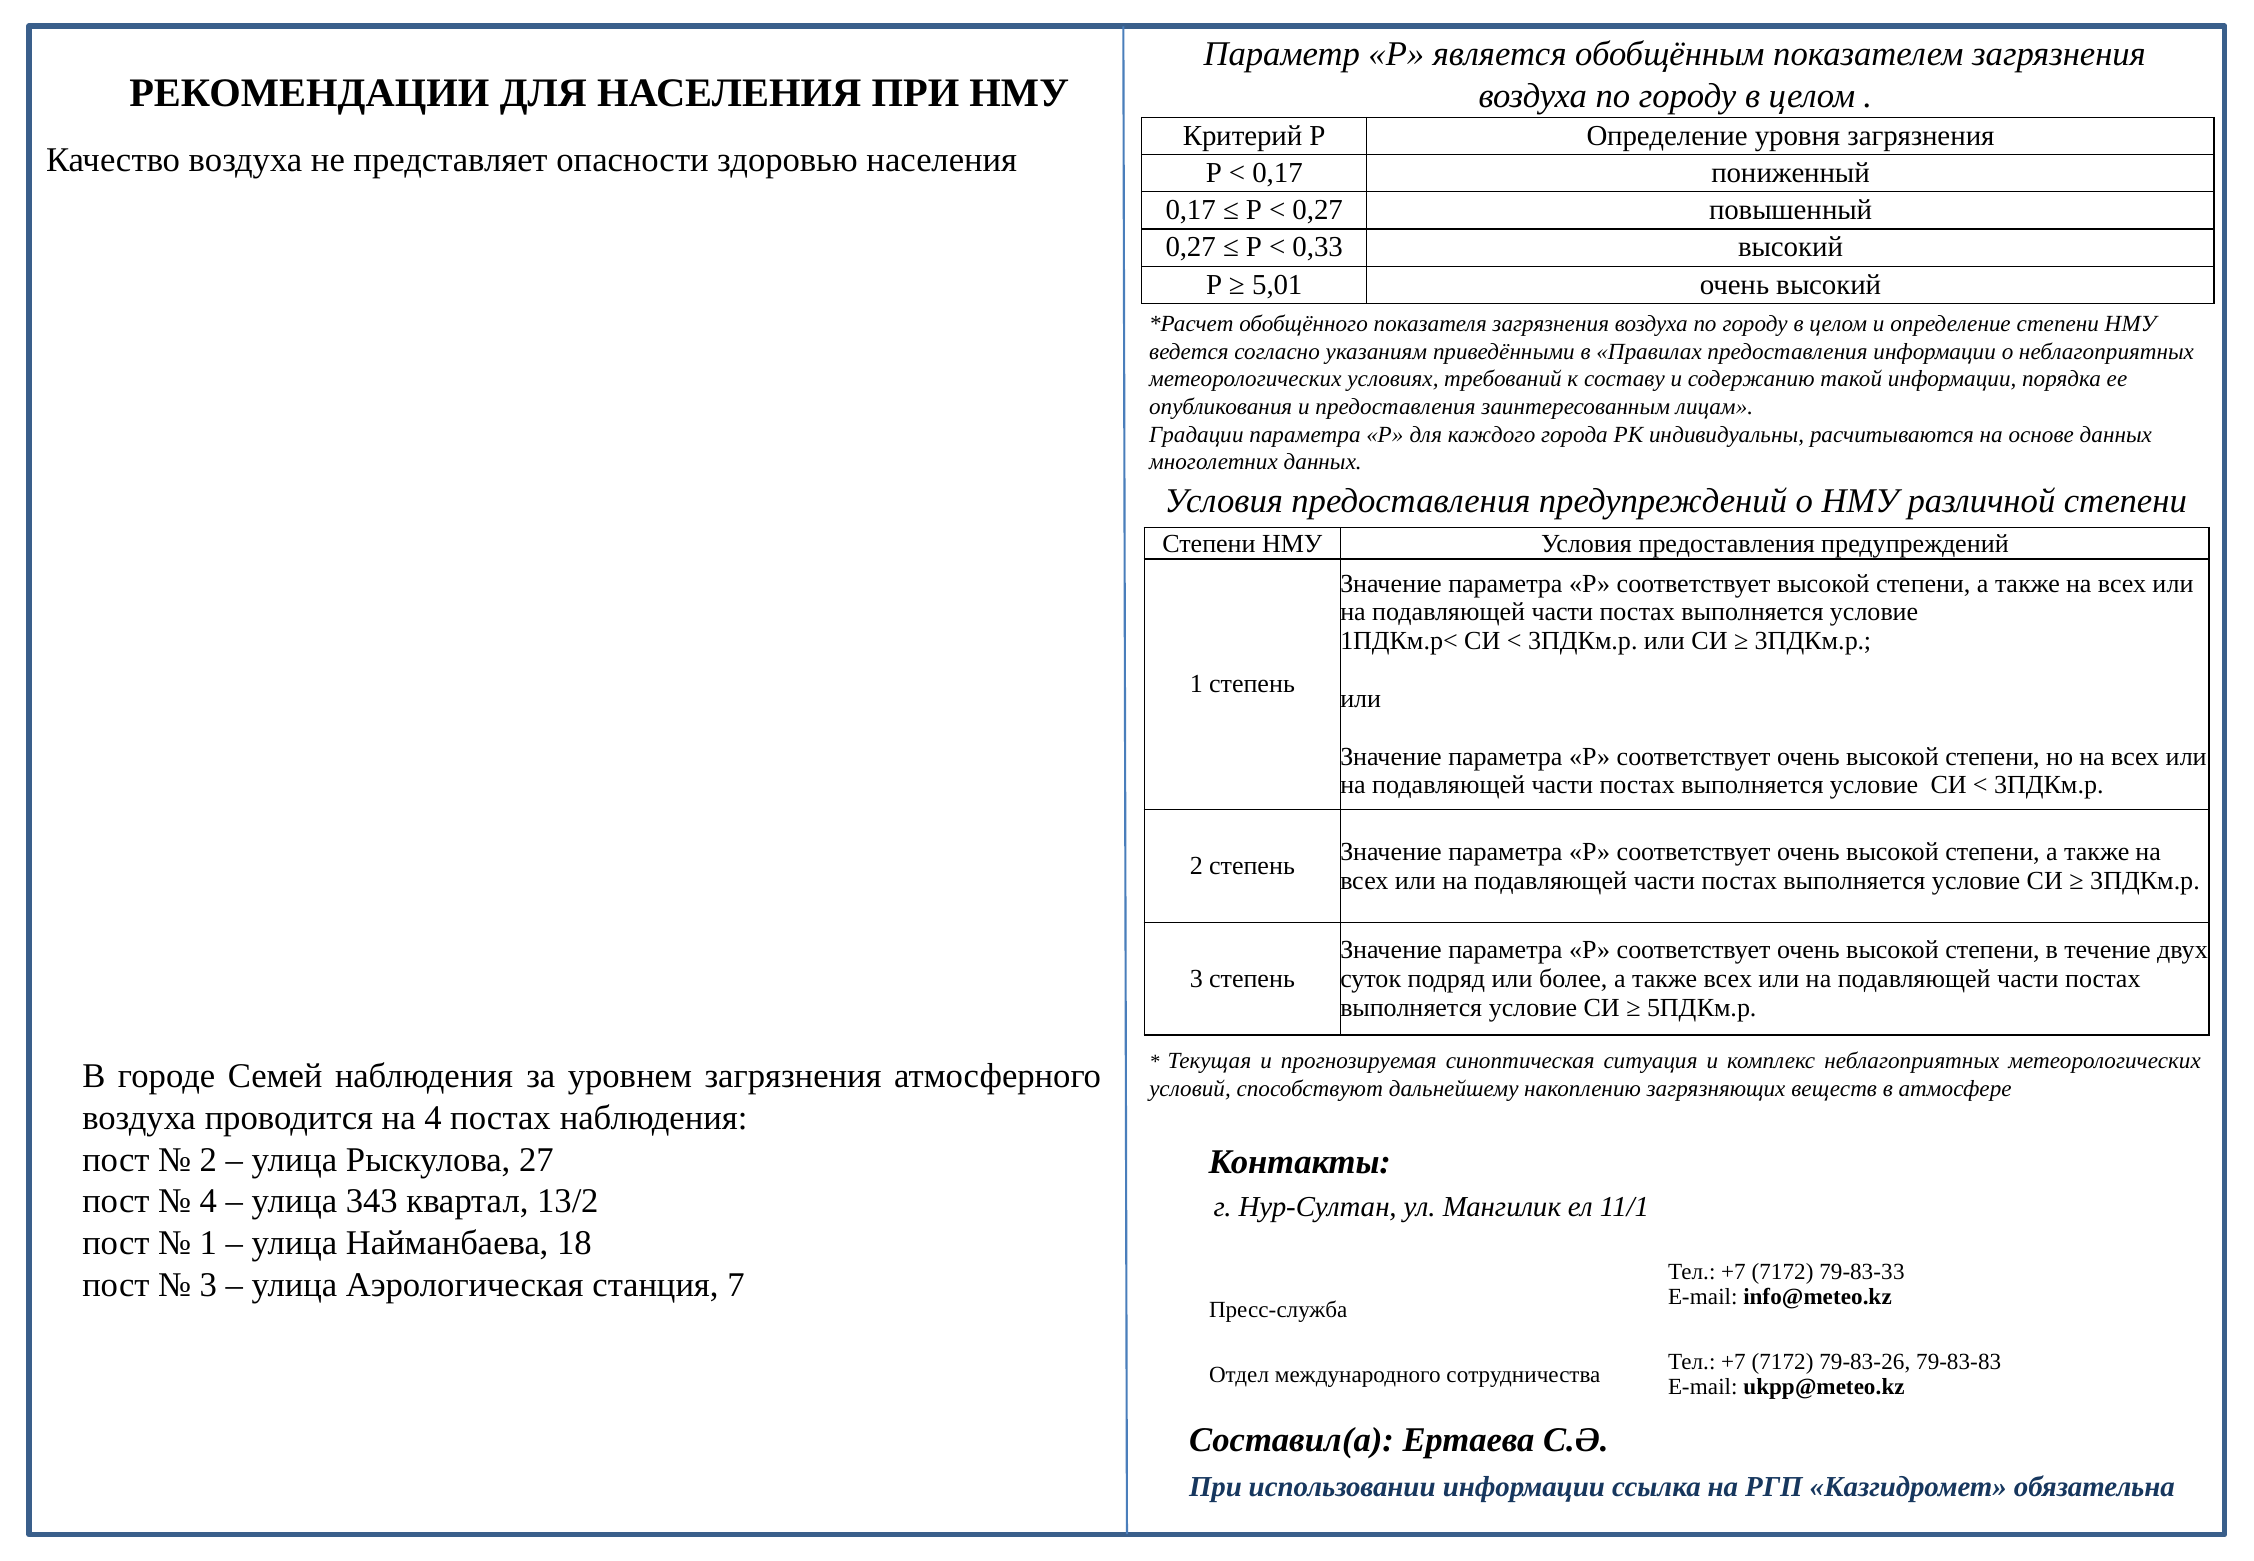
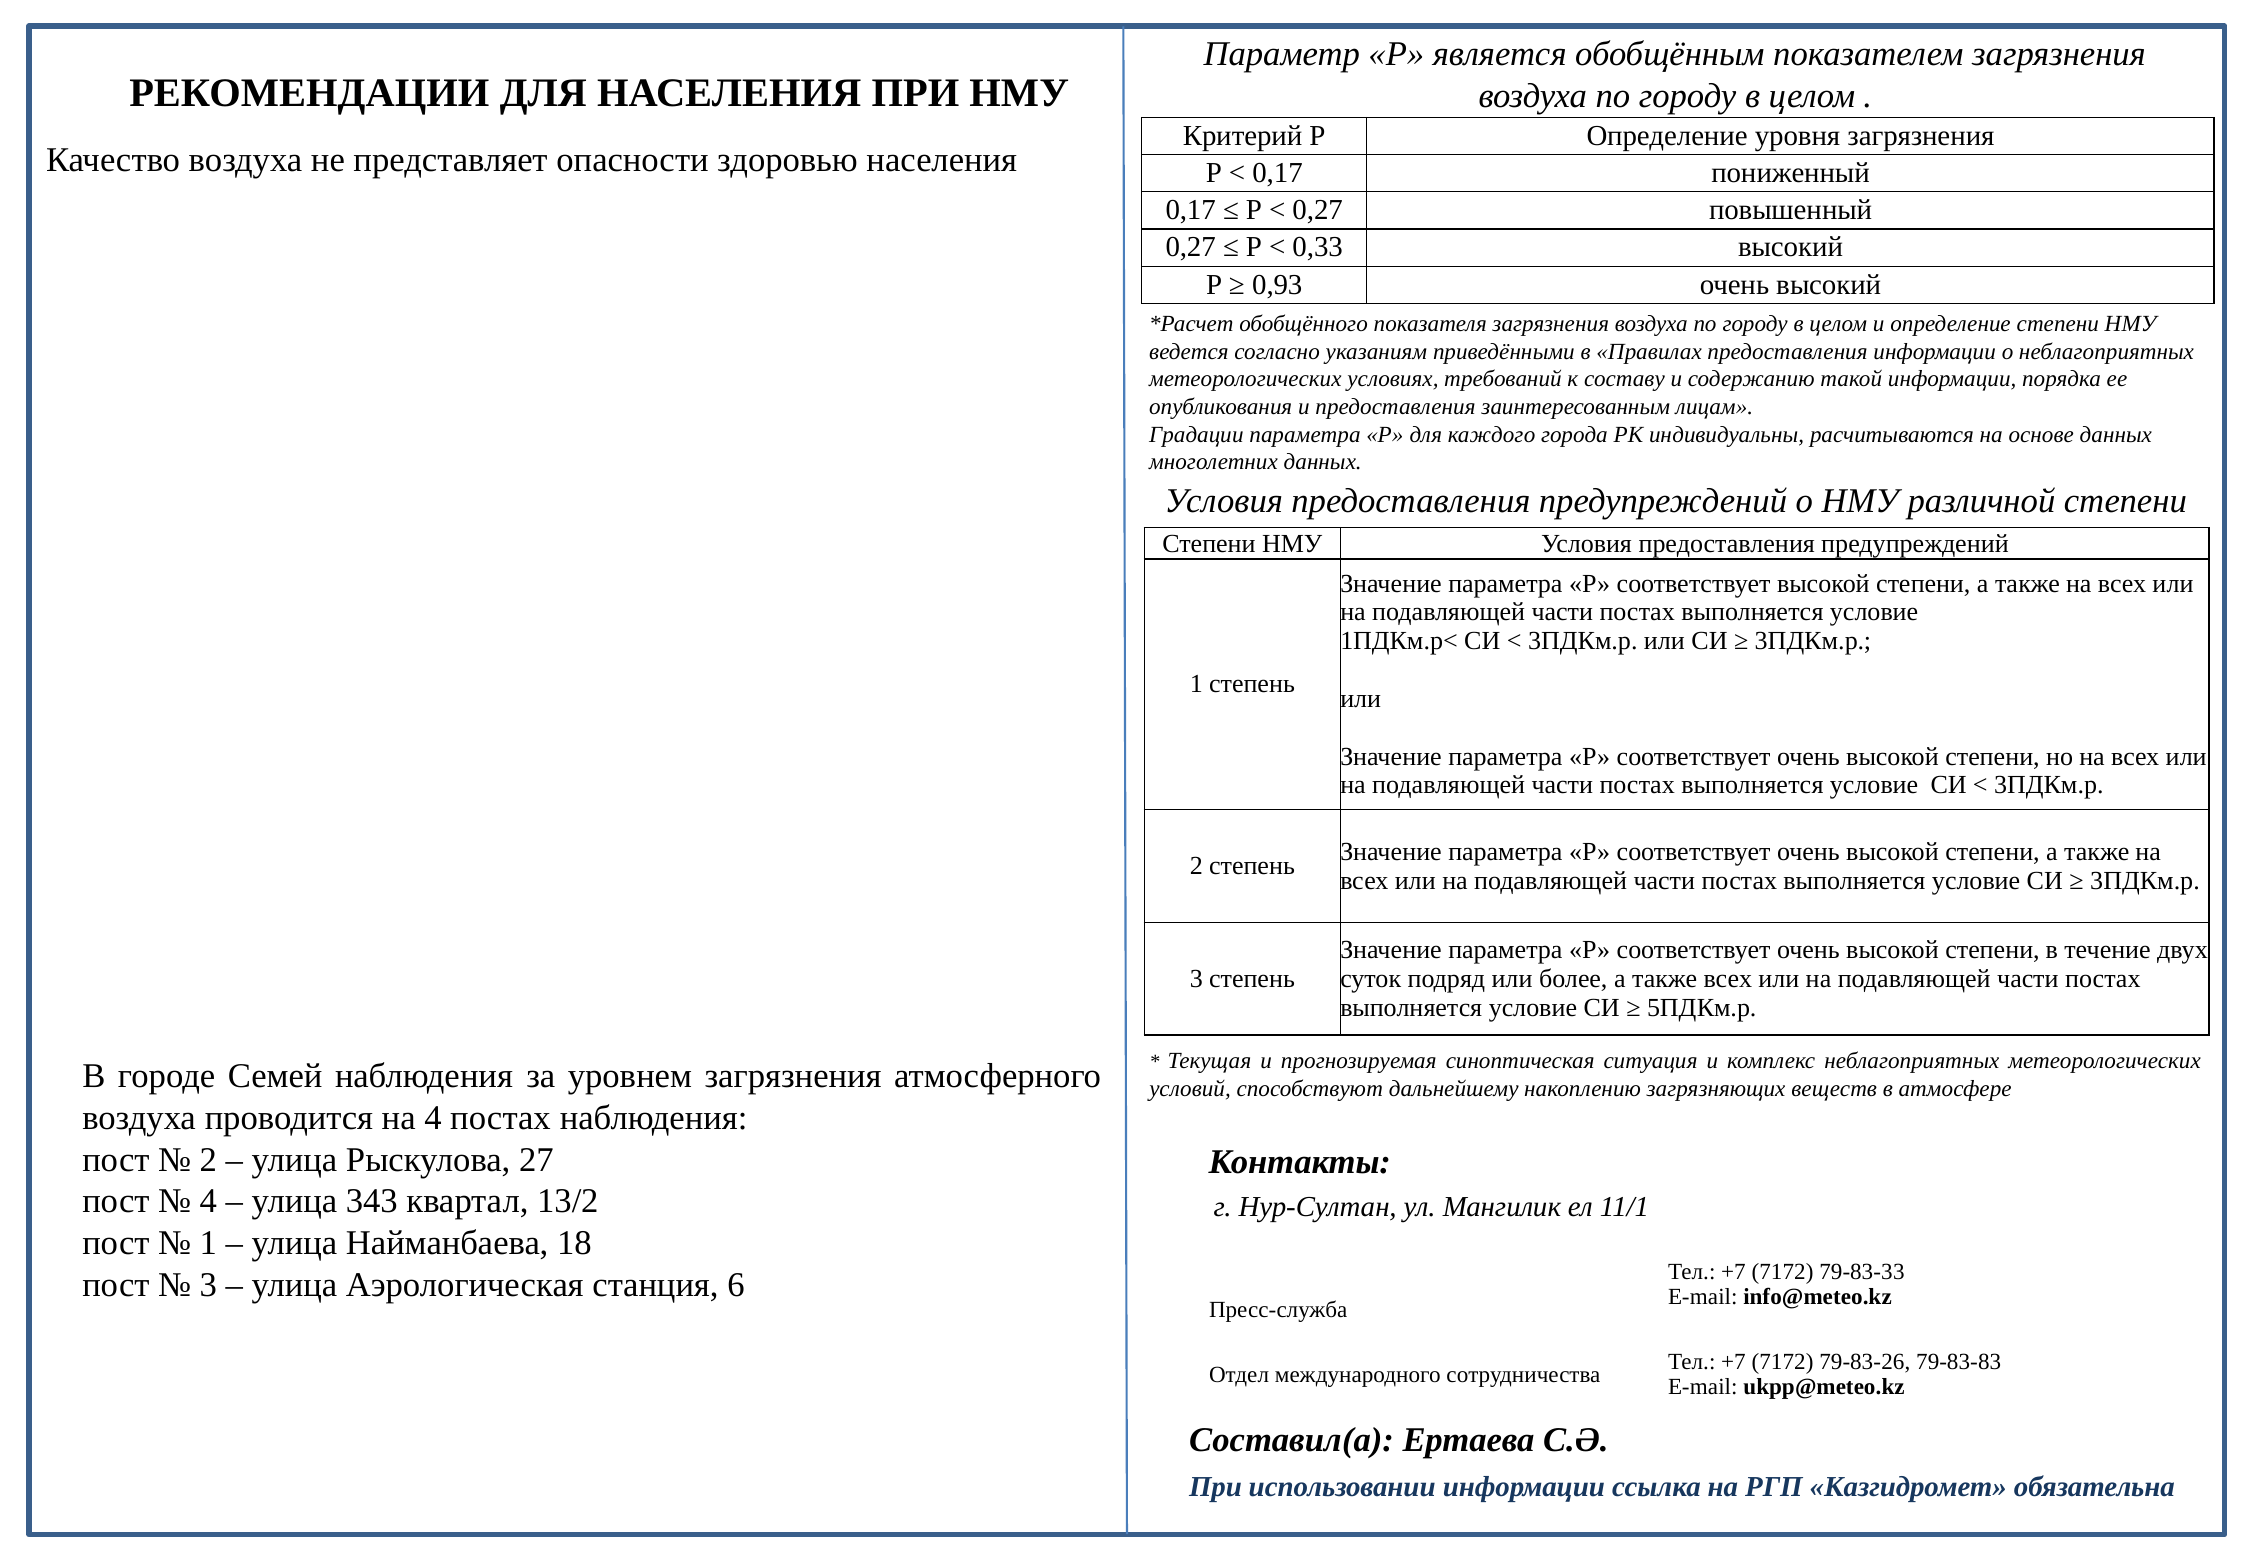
5,01: 5,01 -> 0,93
7: 7 -> 6
